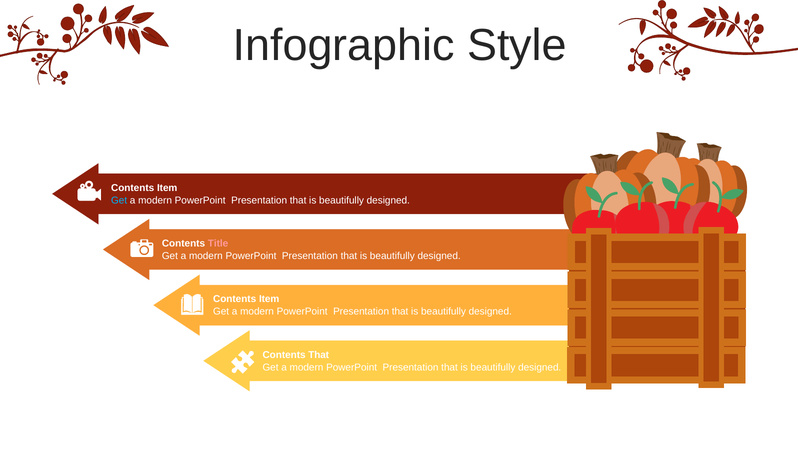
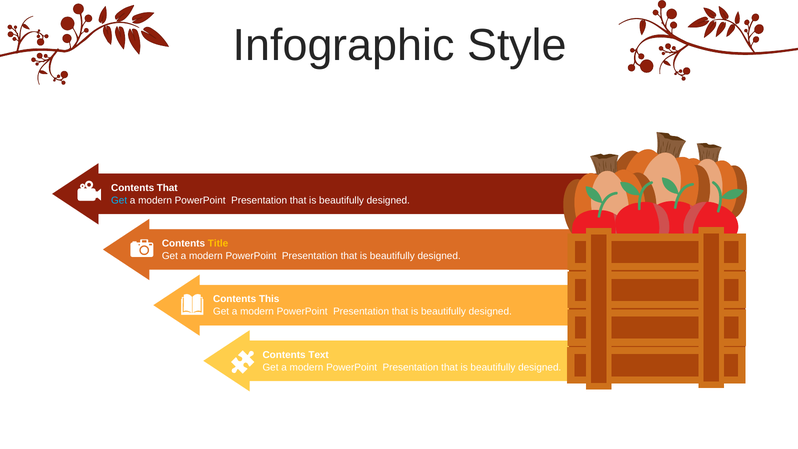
Item at (167, 188): Item -> That
Title colour: pink -> yellow
Item at (269, 299): Item -> This
Contents That: That -> Text
